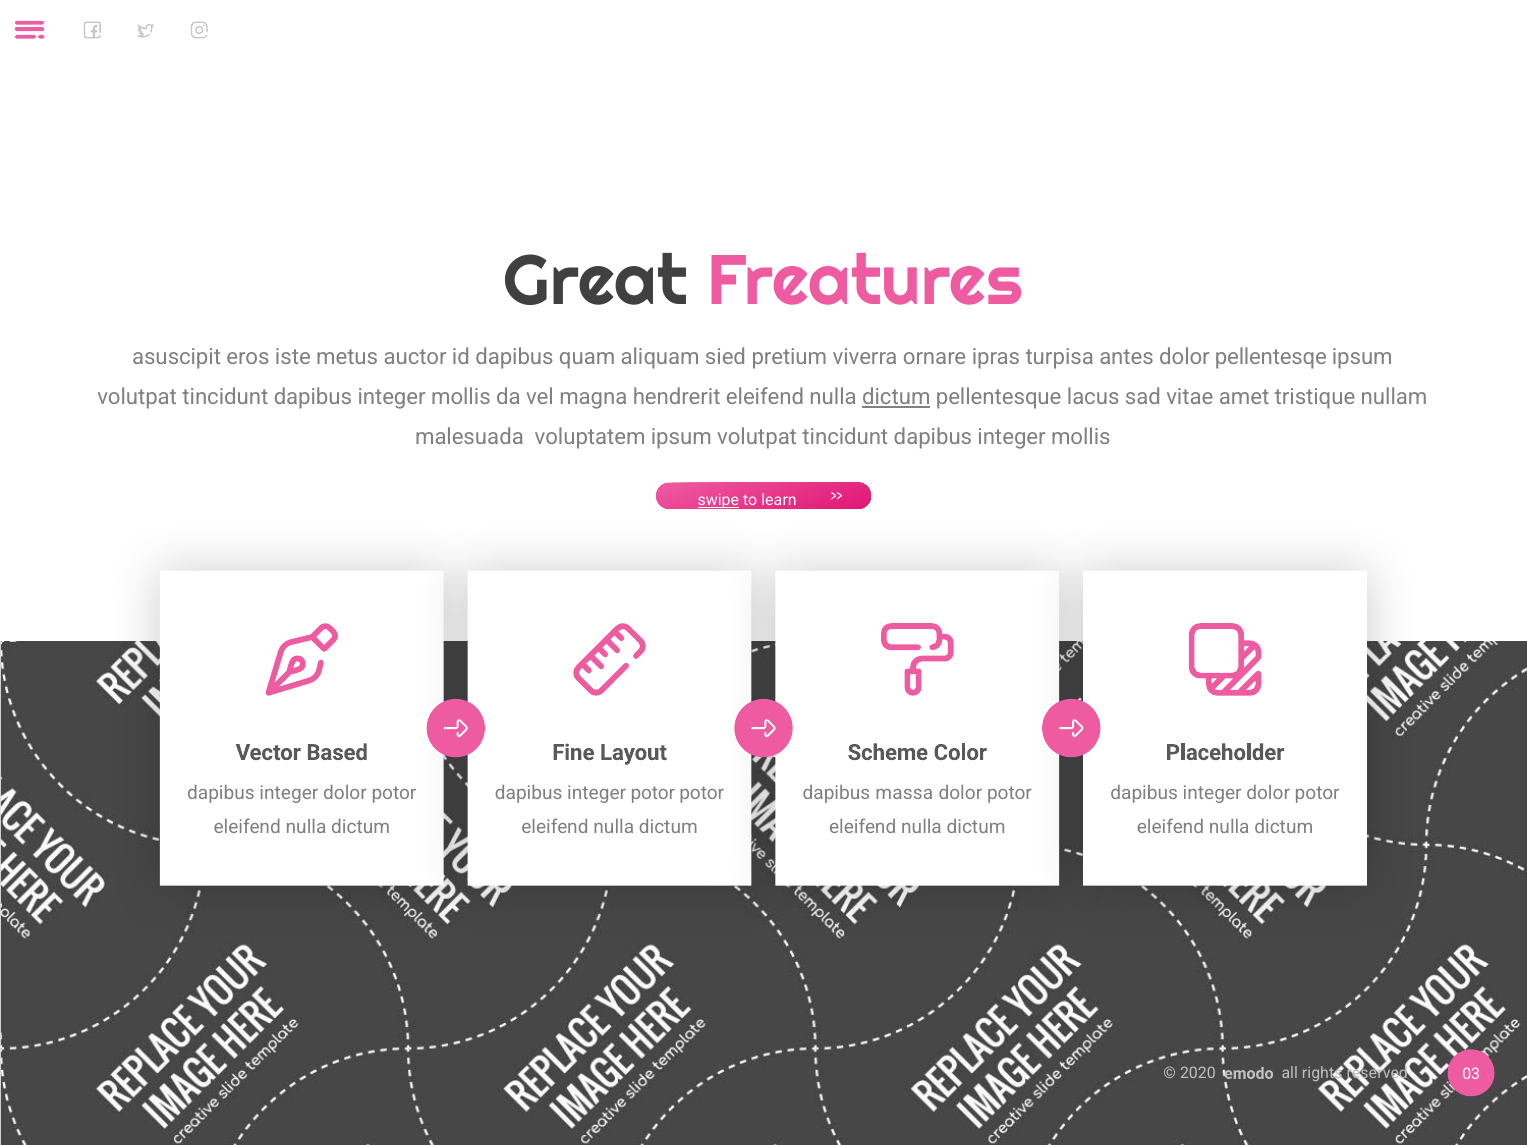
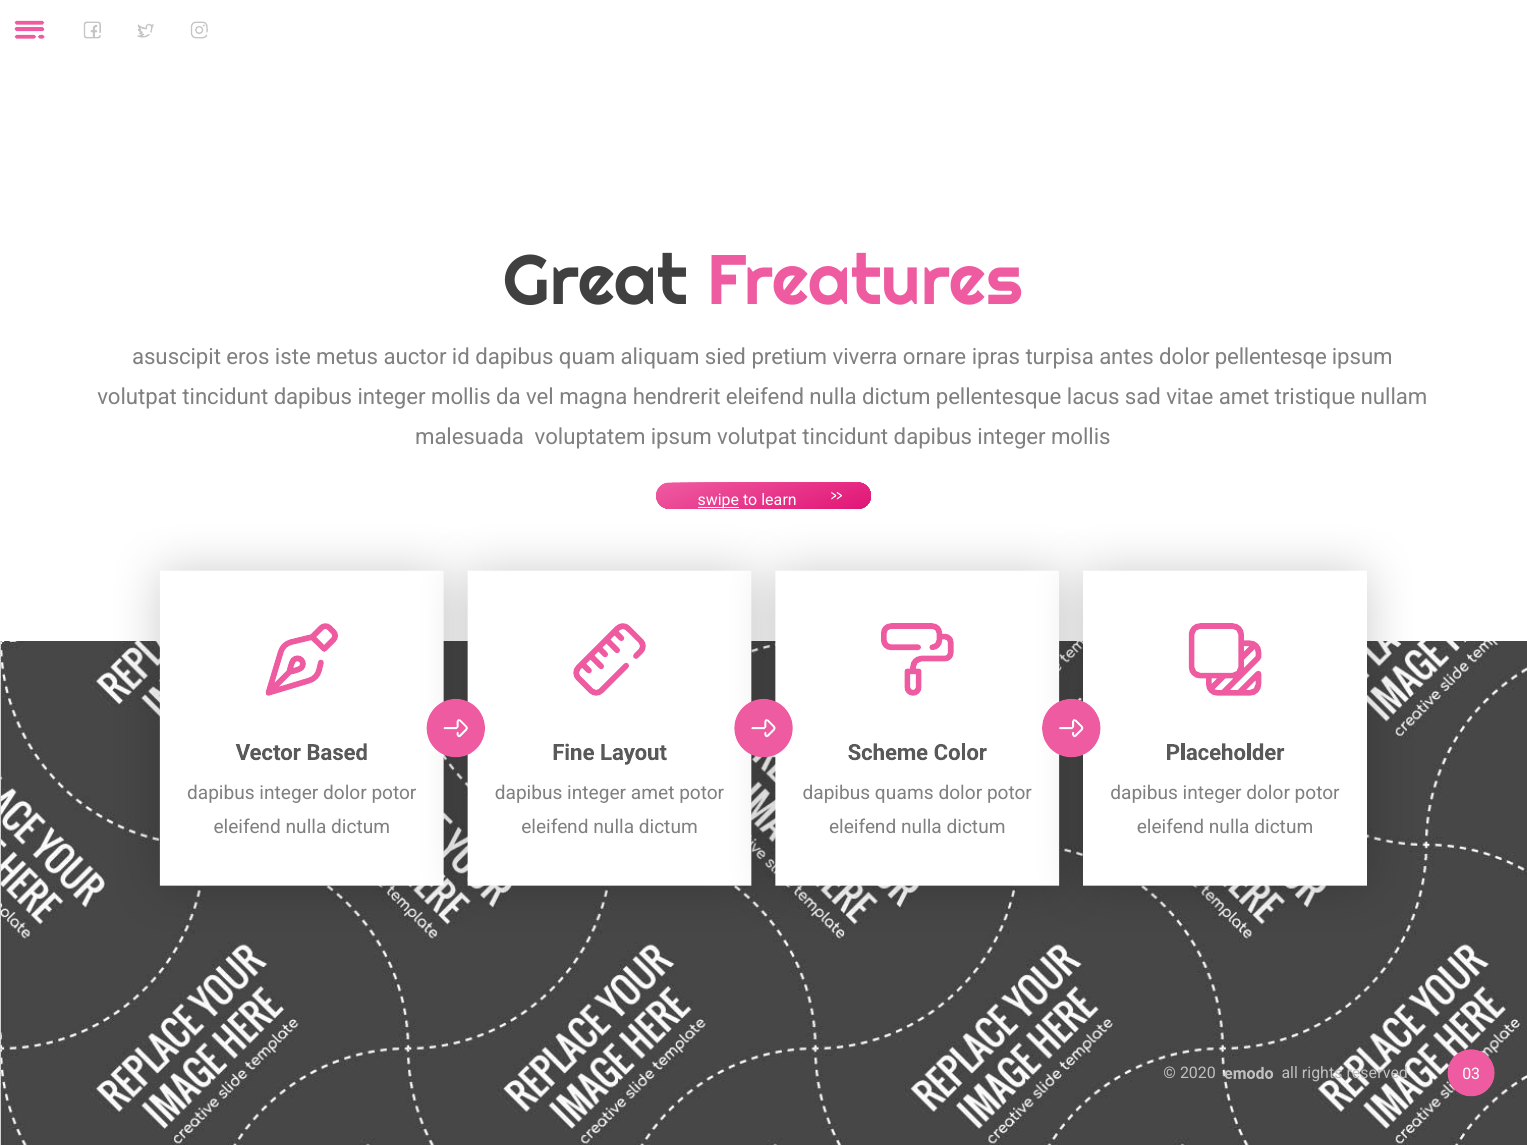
dictum at (896, 397) underline: present -> none
integer potor: potor -> amet
massa: massa -> quams
